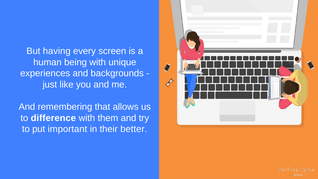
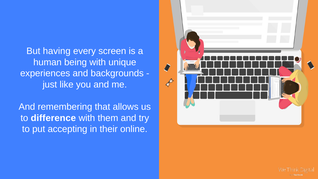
important: important -> accepting
better: better -> online
